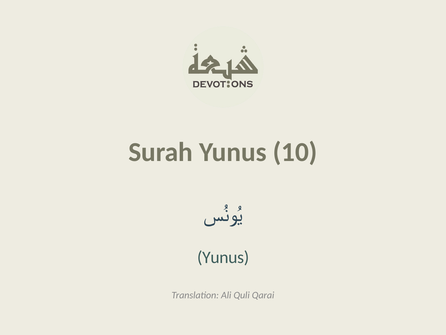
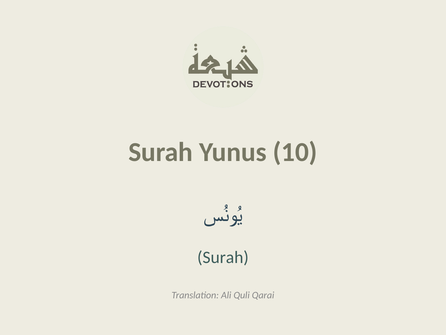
Yunus at (223, 257): Yunus -> Surah
